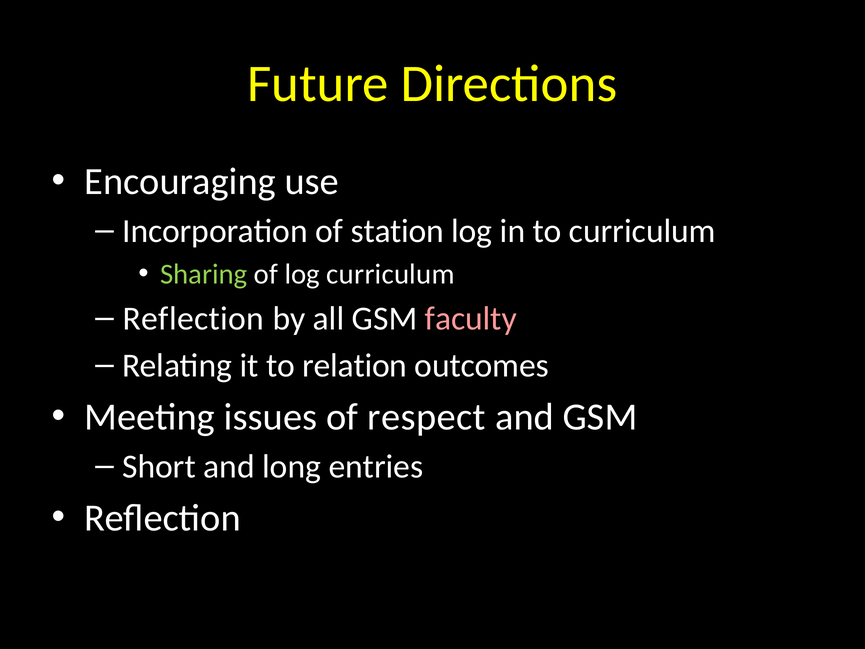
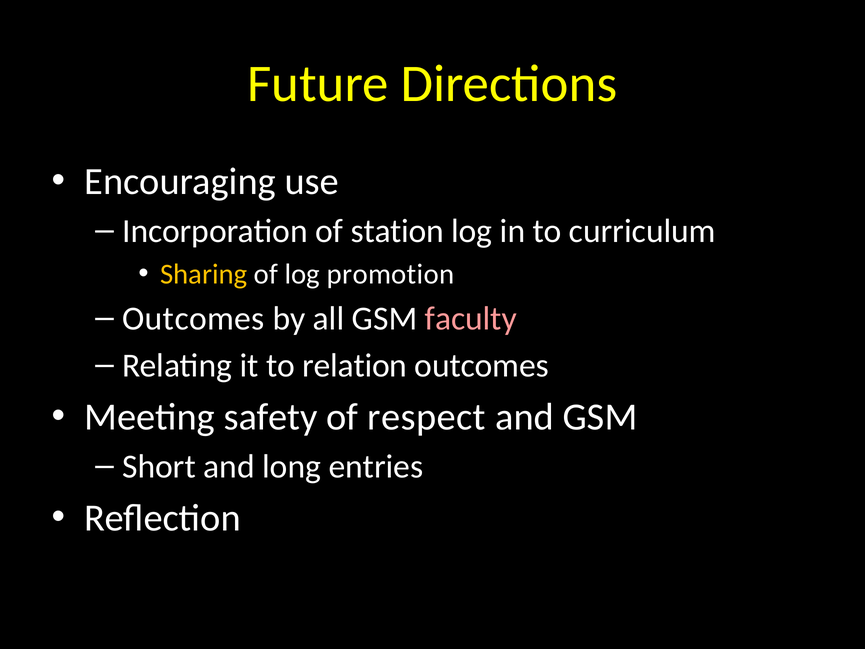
Sharing colour: light green -> yellow
log curriculum: curriculum -> promotion
Reflection at (193, 318): Reflection -> Outcomes
issues: issues -> safety
